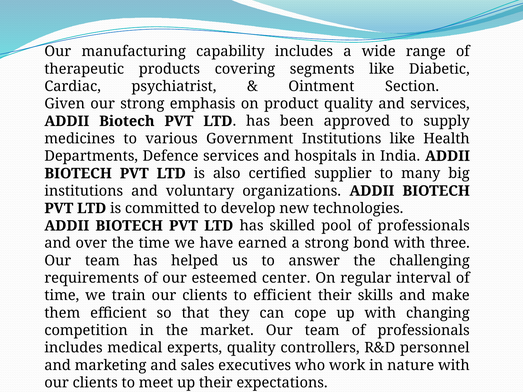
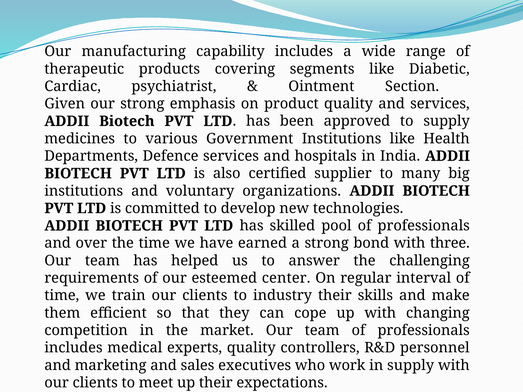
to efficient: efficient -> industry
in nature: nature -> supply
